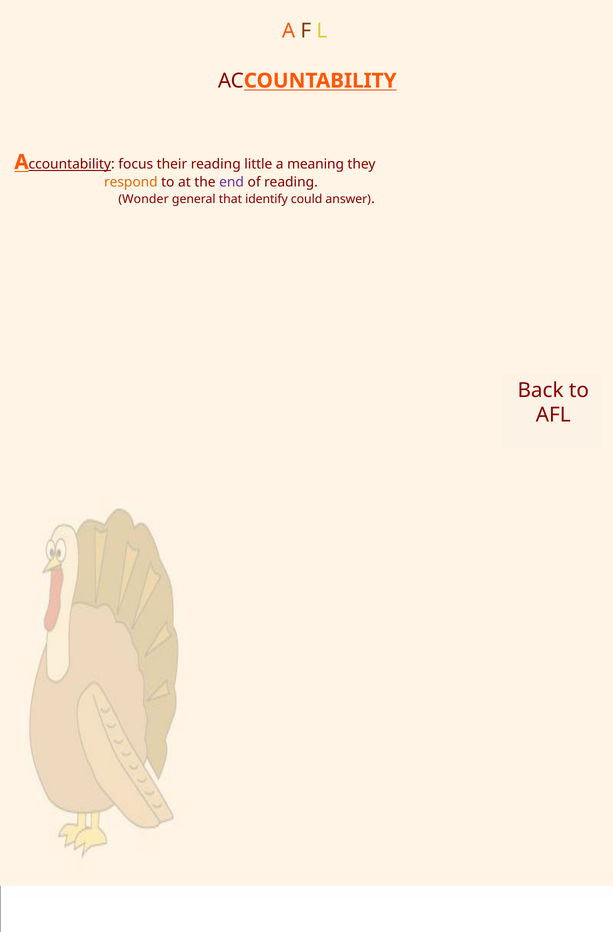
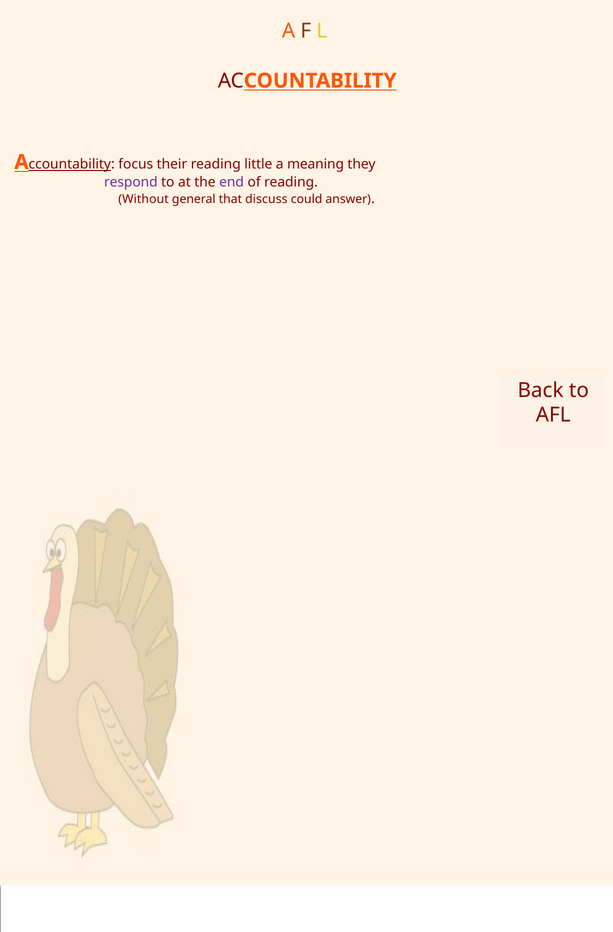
respond colour: orange -> purple
Wonder: Wonder -> Without
identify: identify -> discuss
